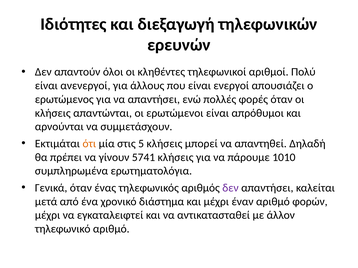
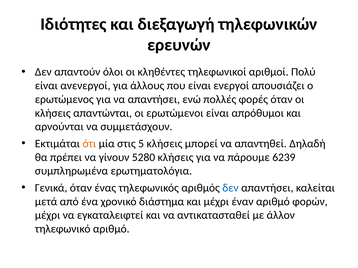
5741: 5741 -> 5280
1010: 1010 -> 6239
δεν at (230, 188) colour: purple -> blue
